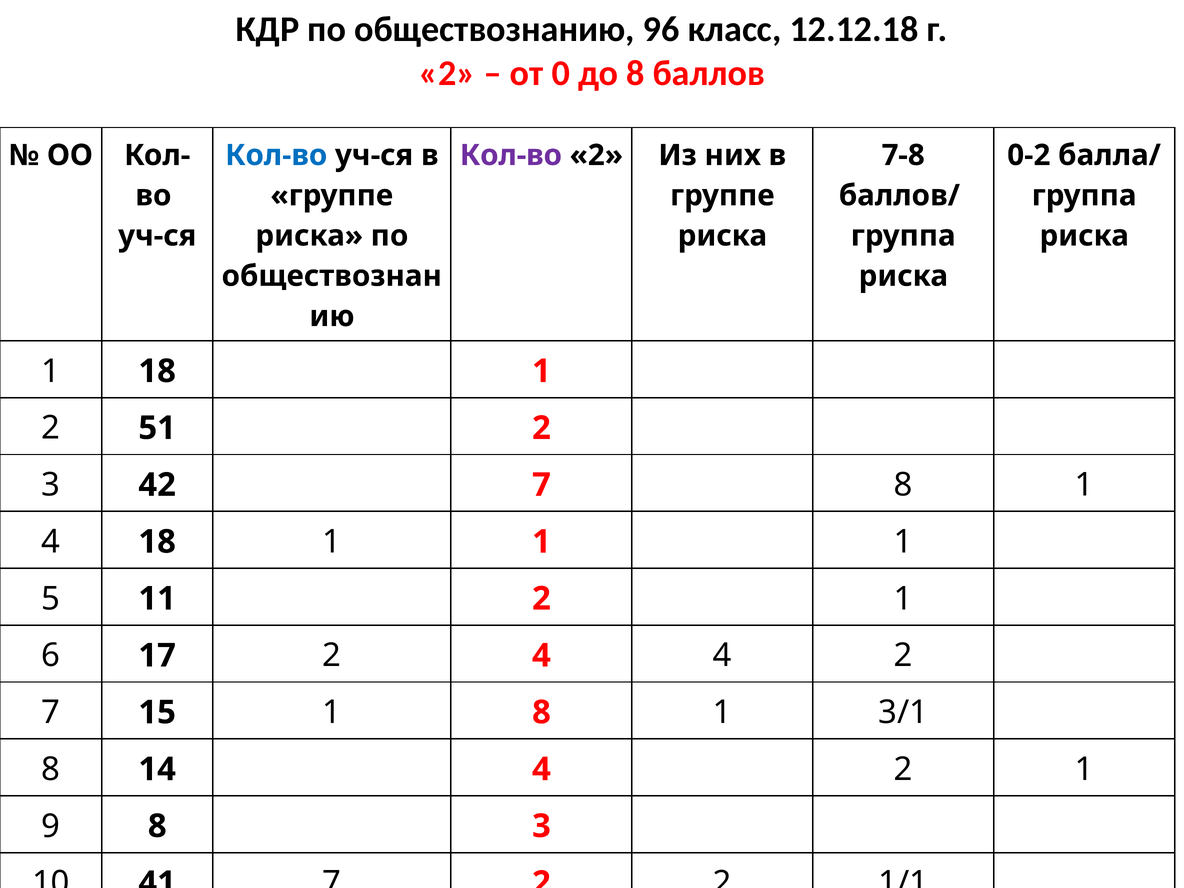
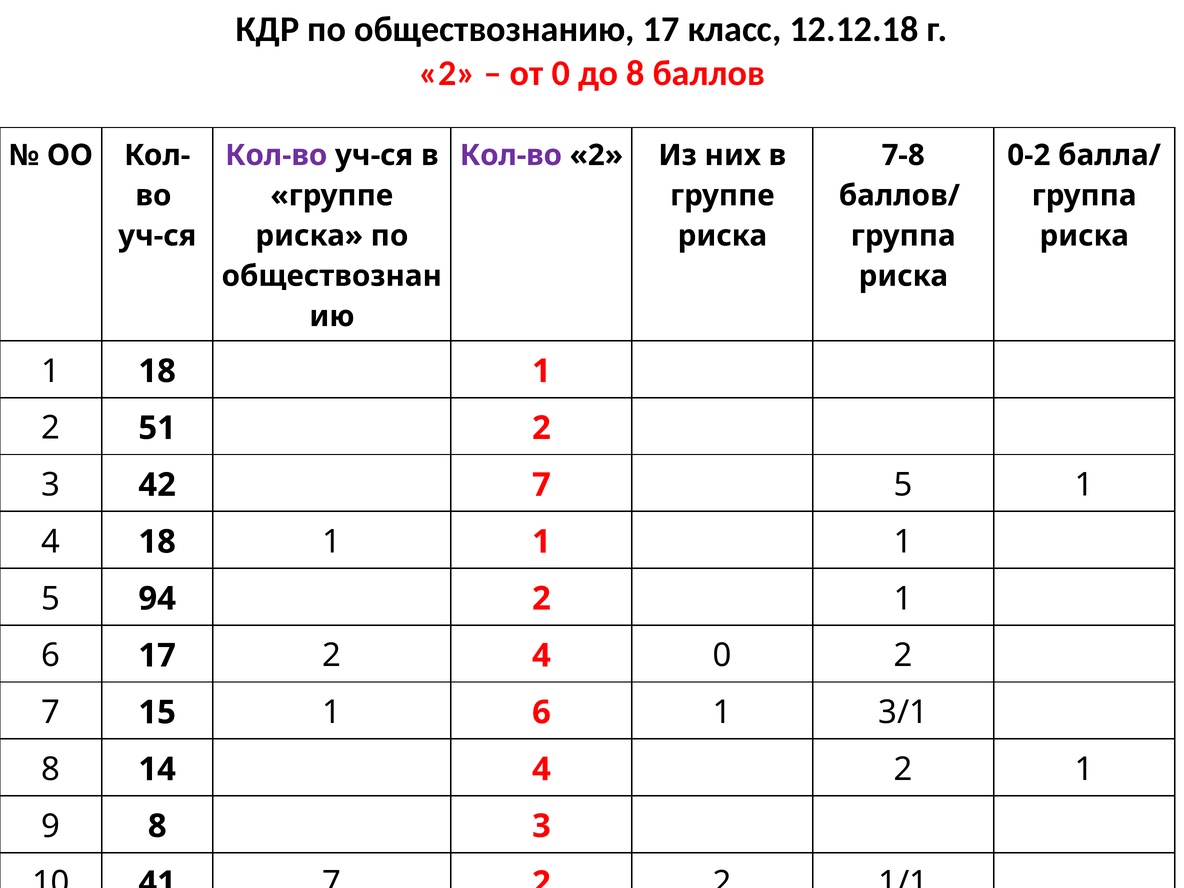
обществознанию 96: 96 -> 17
Кол-во at (276, 155) colour: blue -> purple
7 8: 8 -> 5
11: 11 -> 94
4 4: 4 -> 0
15 1 8: 8 -> 6
